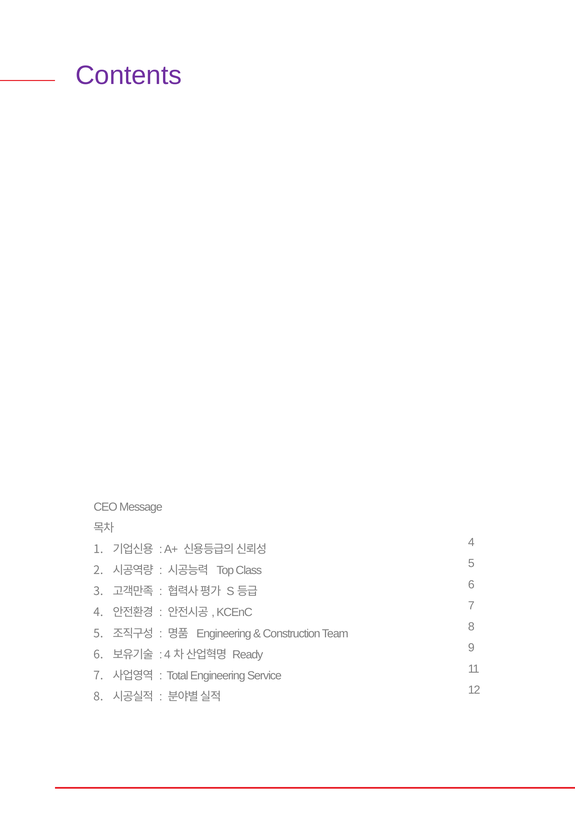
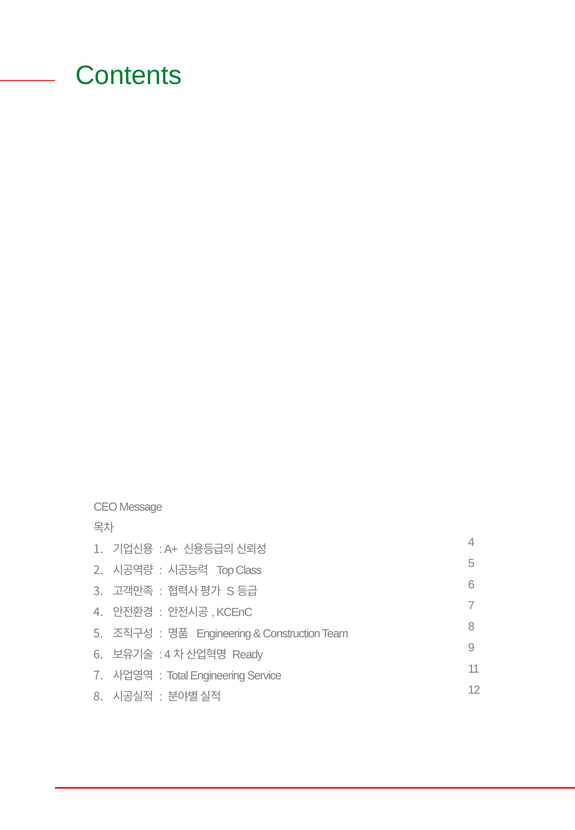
Contents colour: purple -> green
